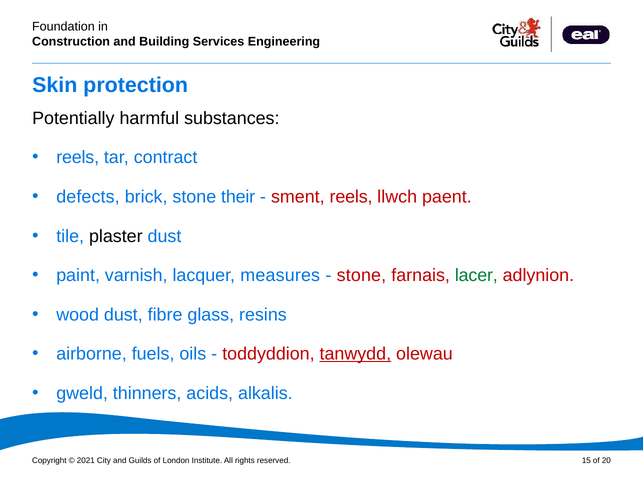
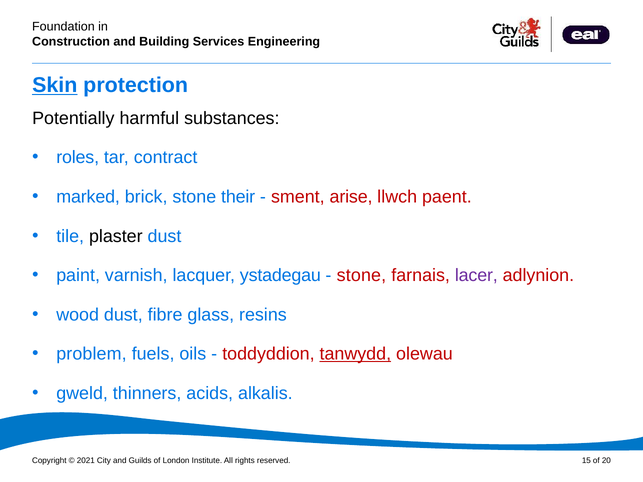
Skin underline: none -> present
reels at (78, 158): reels -> roles
defects: defects -> marked
sment reels: reels -> arise
measures: measures -> ystadegau
lacer colour: green -> purple
airborne: airborne -> problem
